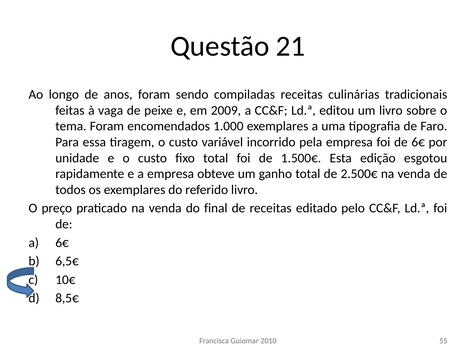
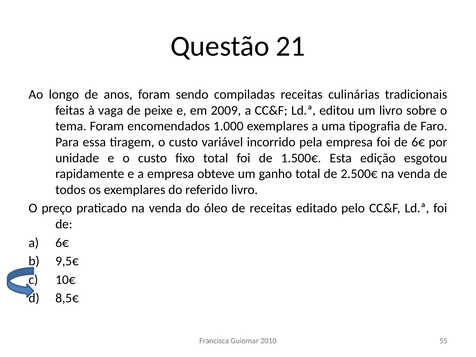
final: final -> óleo
6,5€: 6,5€ -> 9,5€
